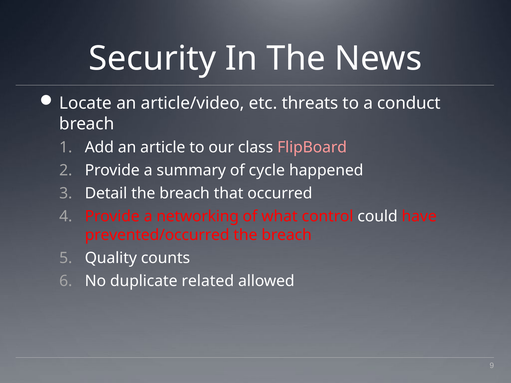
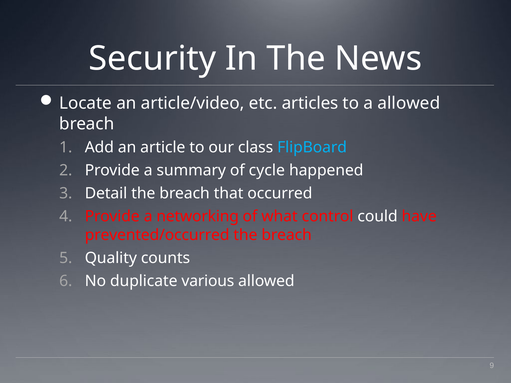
threats: threats -> articles
a conduct: conduct -> allowed
FlipBoard colour: pink -> light blue
related: related -> various
